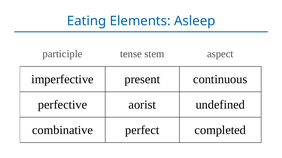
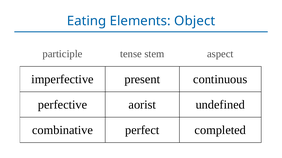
Asleep: Asleep -> Object
